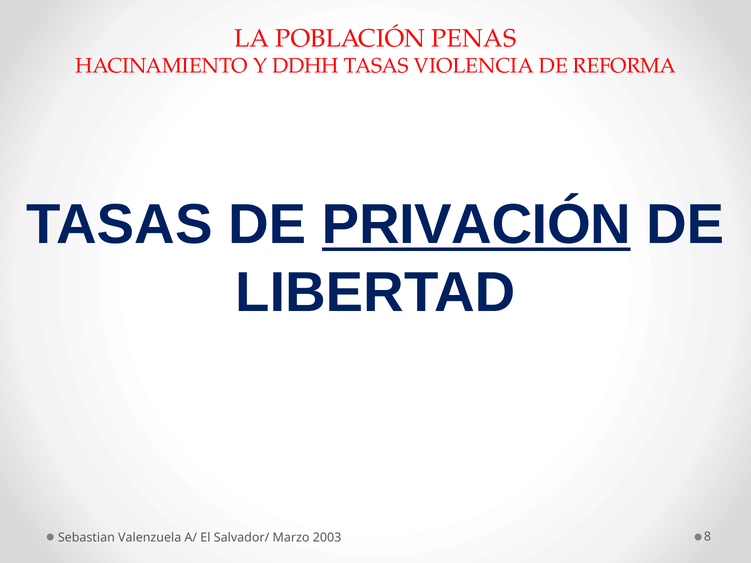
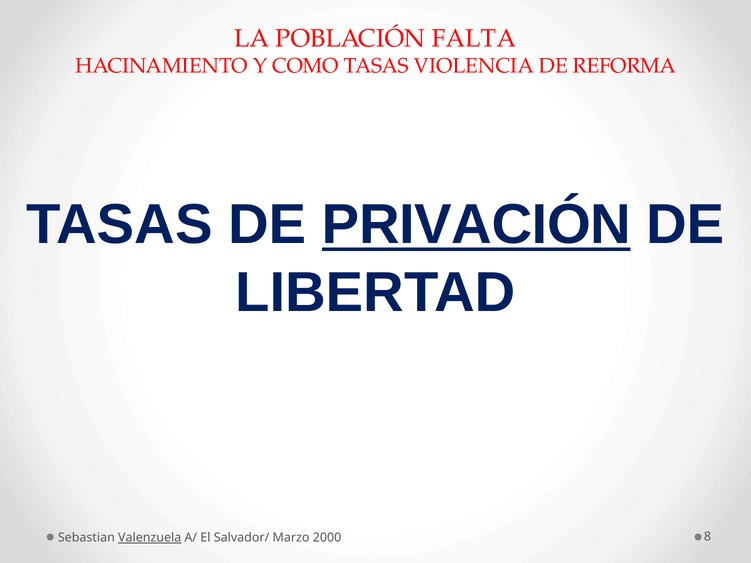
PENAS: PENAS -> FALTA
DDHH: DDHH -> COMO
Valenzuela underline: none -> present
2003: 2003 -> 2000
